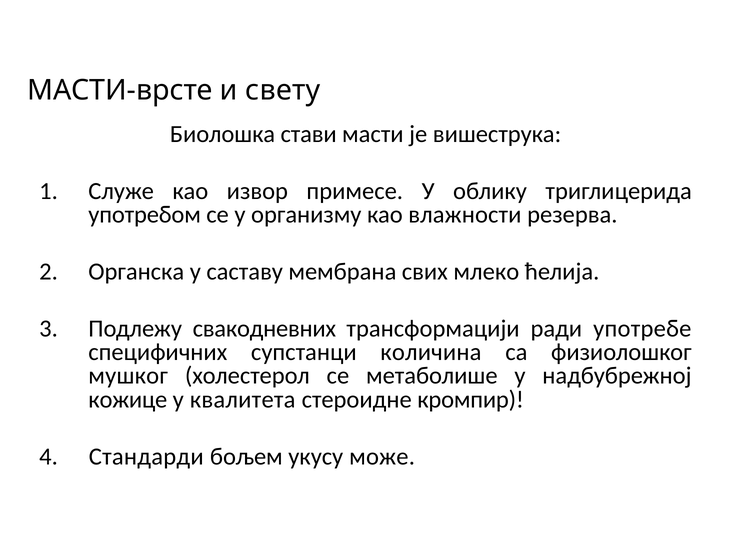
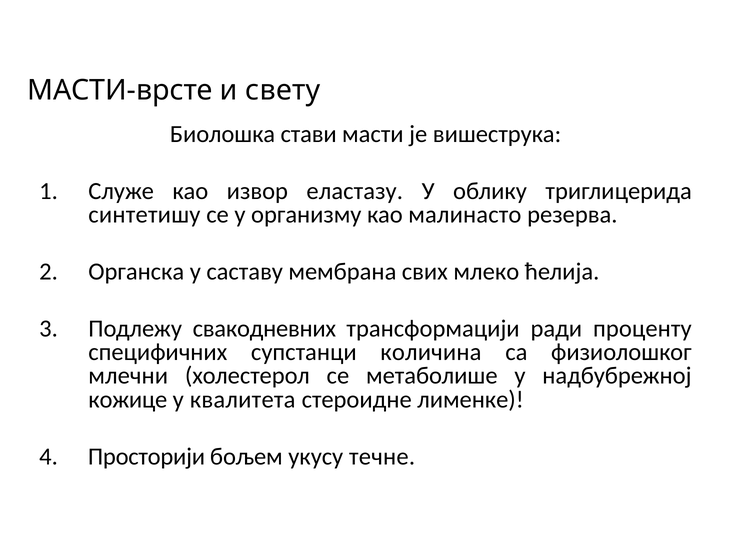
примесе: примесе -> еластазу
употребом: употребом -> синтетишу
влажности: влажности -> малинасто
употребе: употребе -> проценту
мушког: мушког -> млечни
кромпир: кромпир -> лименке
Стандарди: Стандарди -> Просторији
мoже: мoже -> течне
